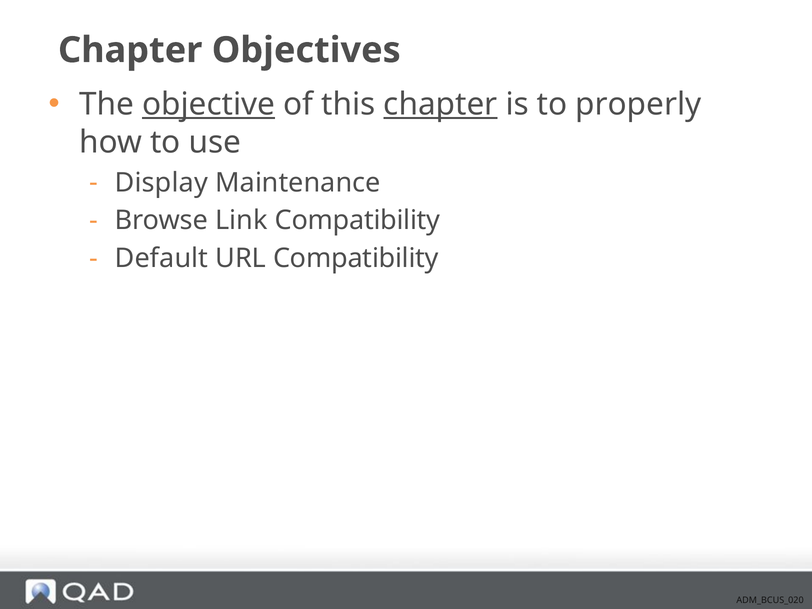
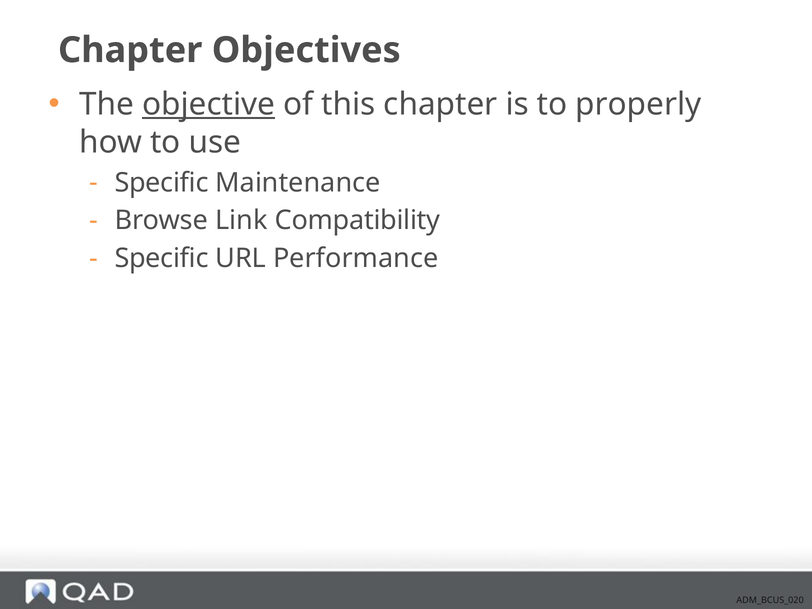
chapter at (440, 104) underline: present -> none
Display at (161, 183): Display -> Specific
Default at (161, 258): Default -> Specific
URL Compatibility: Compatibility -> Performance
